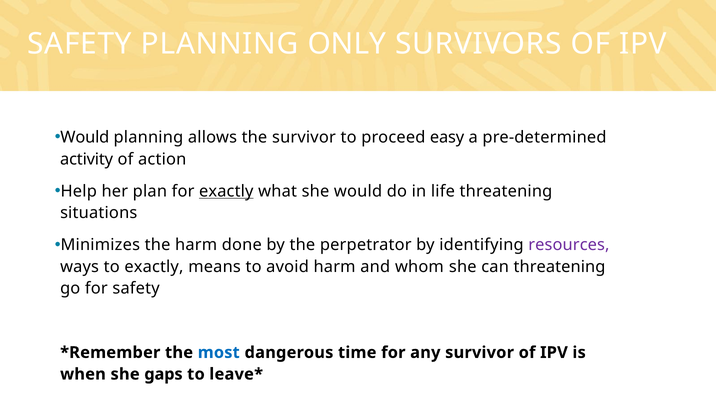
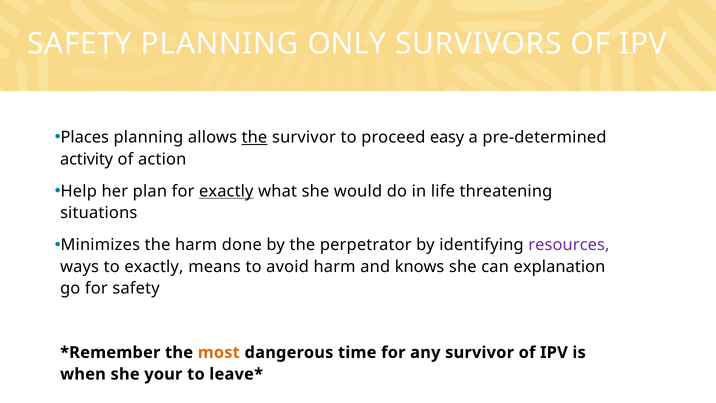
Would at (85, 137): Would -> Places
the at (254, 137) underline: none -> present
whom: whom -> knows
can threatening: threatening -> explanation
most colour: blue -> orange
gaps: gaps -> your
